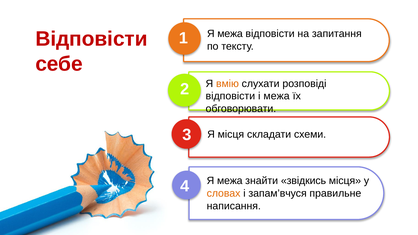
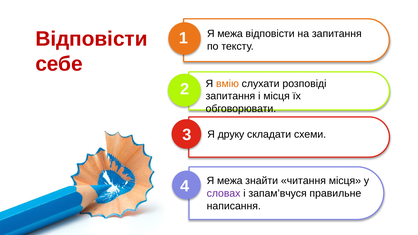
відповісти at (230, 96): відповісти -> запитання
і межа: межа -> місця
Я місця: місця -> друку
звідкись: звідкись -> читання
словах colour: orange -> purple
